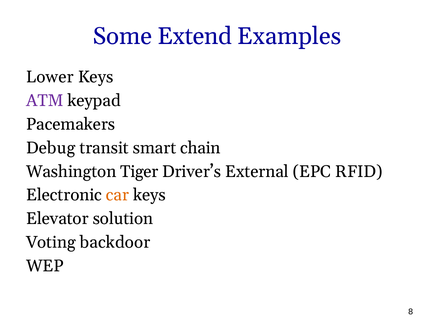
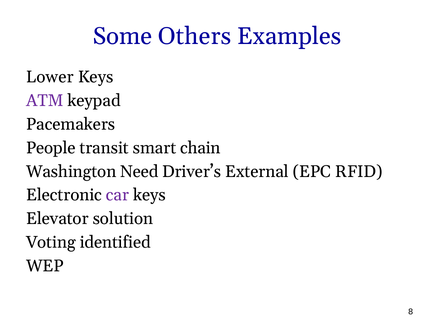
Extend: Extend -> Others
Debug: Debug -> People
Tiger: Tiger -> Need
car colour: orange -> purple
backdoor: backdoor -> identified
